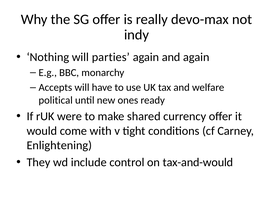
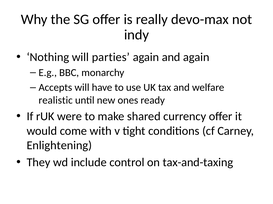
political: political -> realistic
tax-and-would: tax-and-would -> tax-and-taxing
